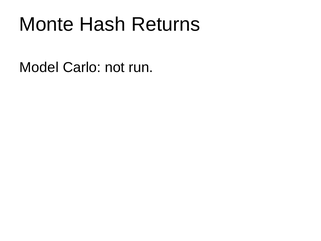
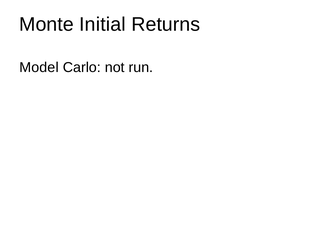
Hash: Hash -> Initial
